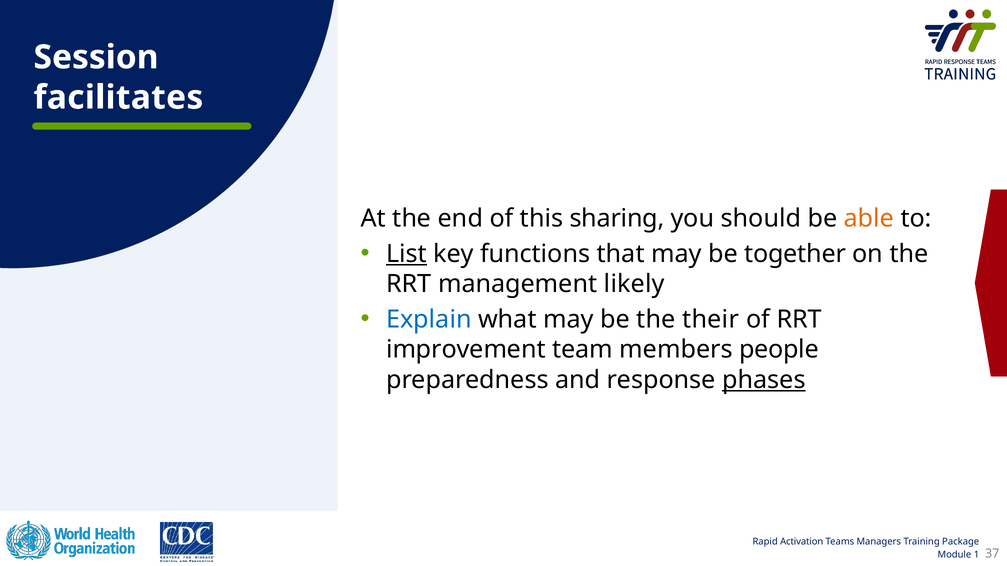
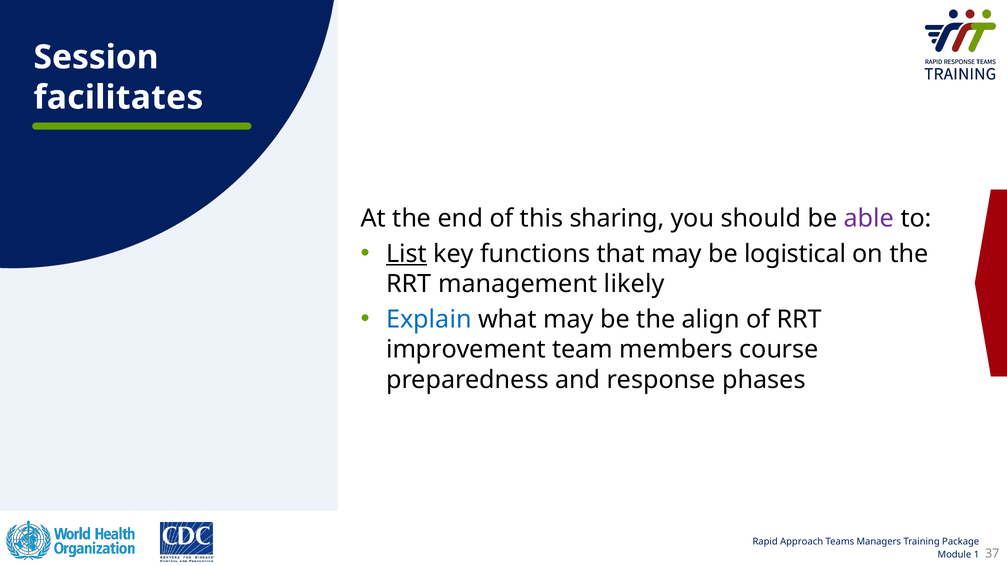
able colour: orange -> purple
together: together -> logistical
their: their -> align
people: people -> course
phases underline: present -> none
Activation: Activation -> Approach
